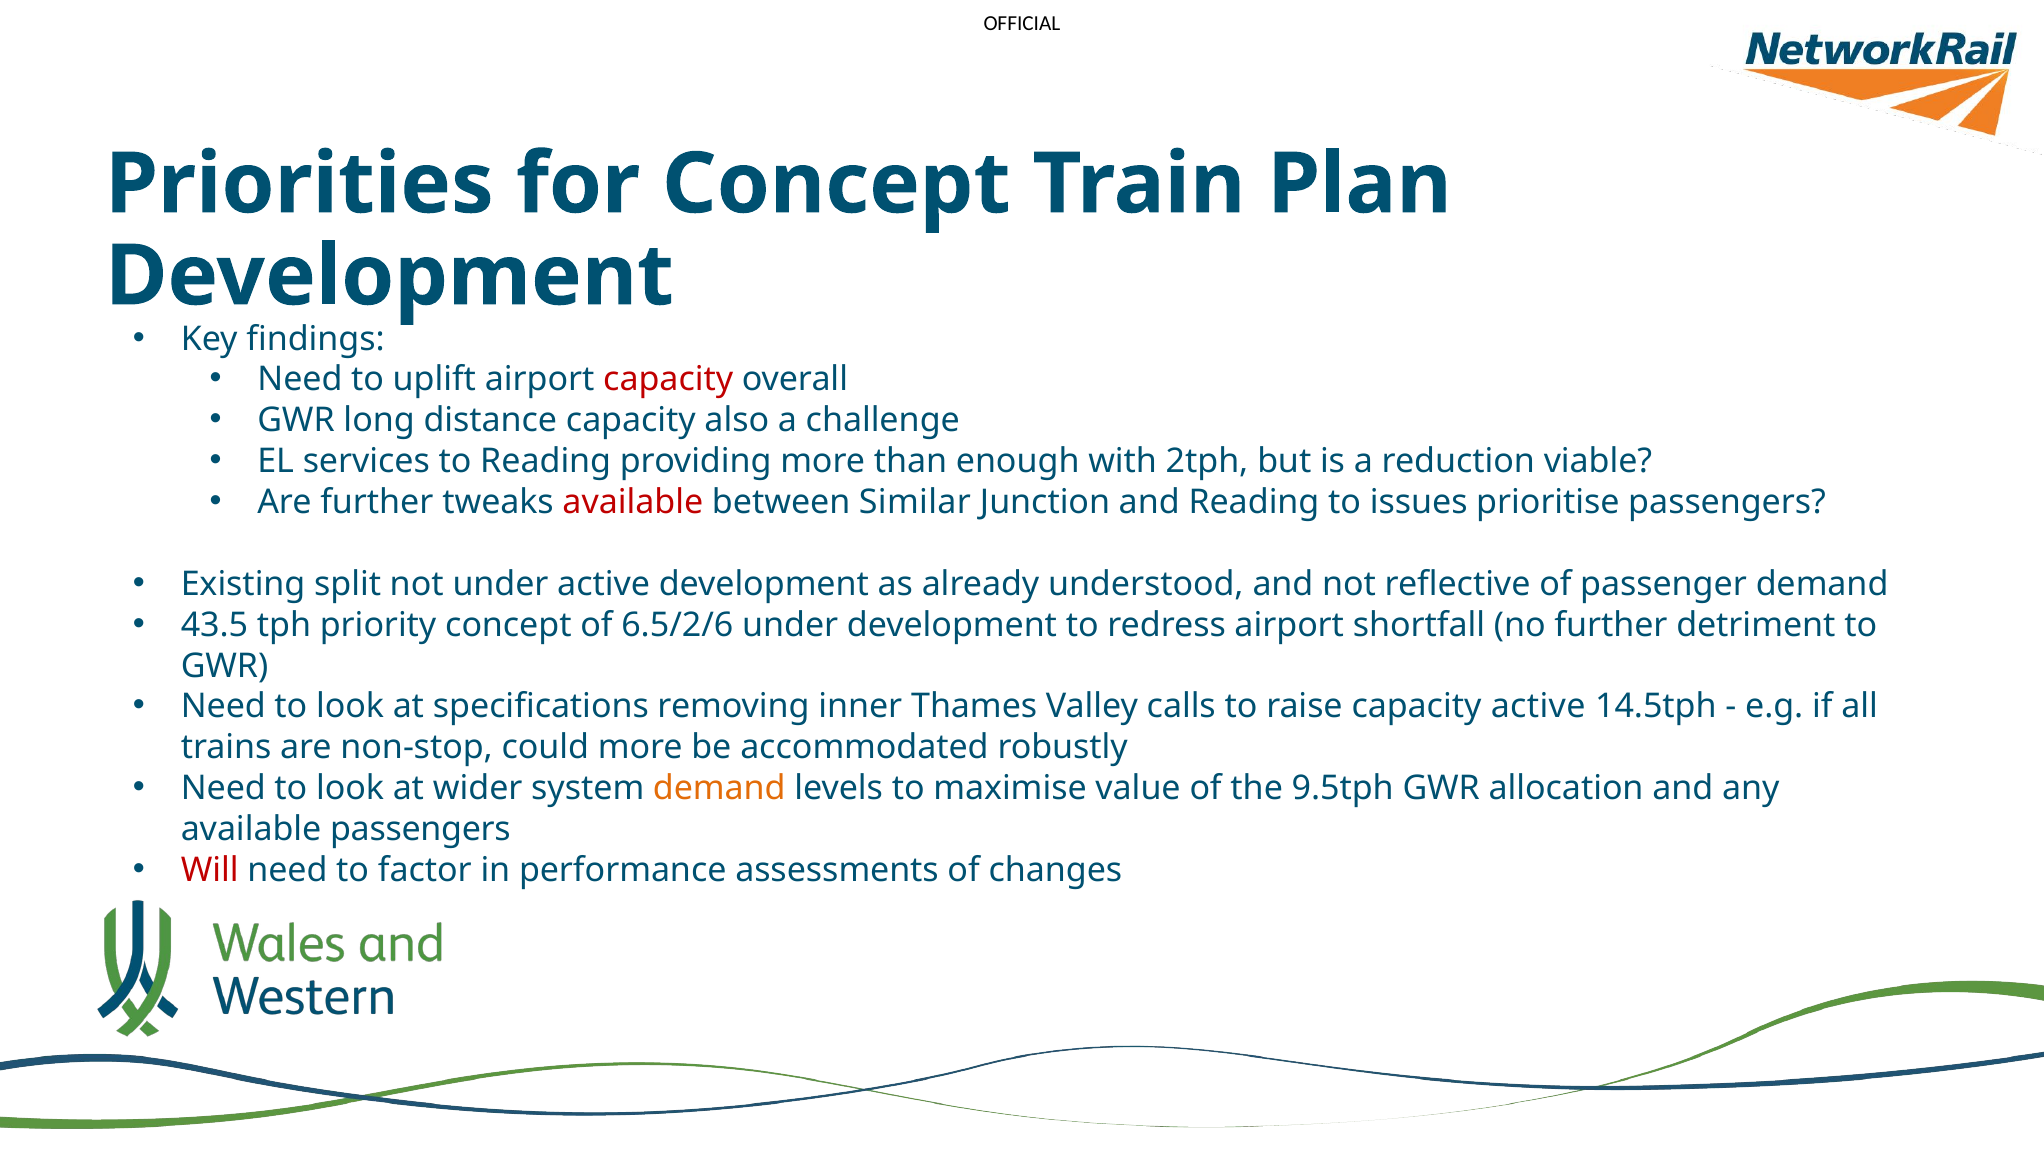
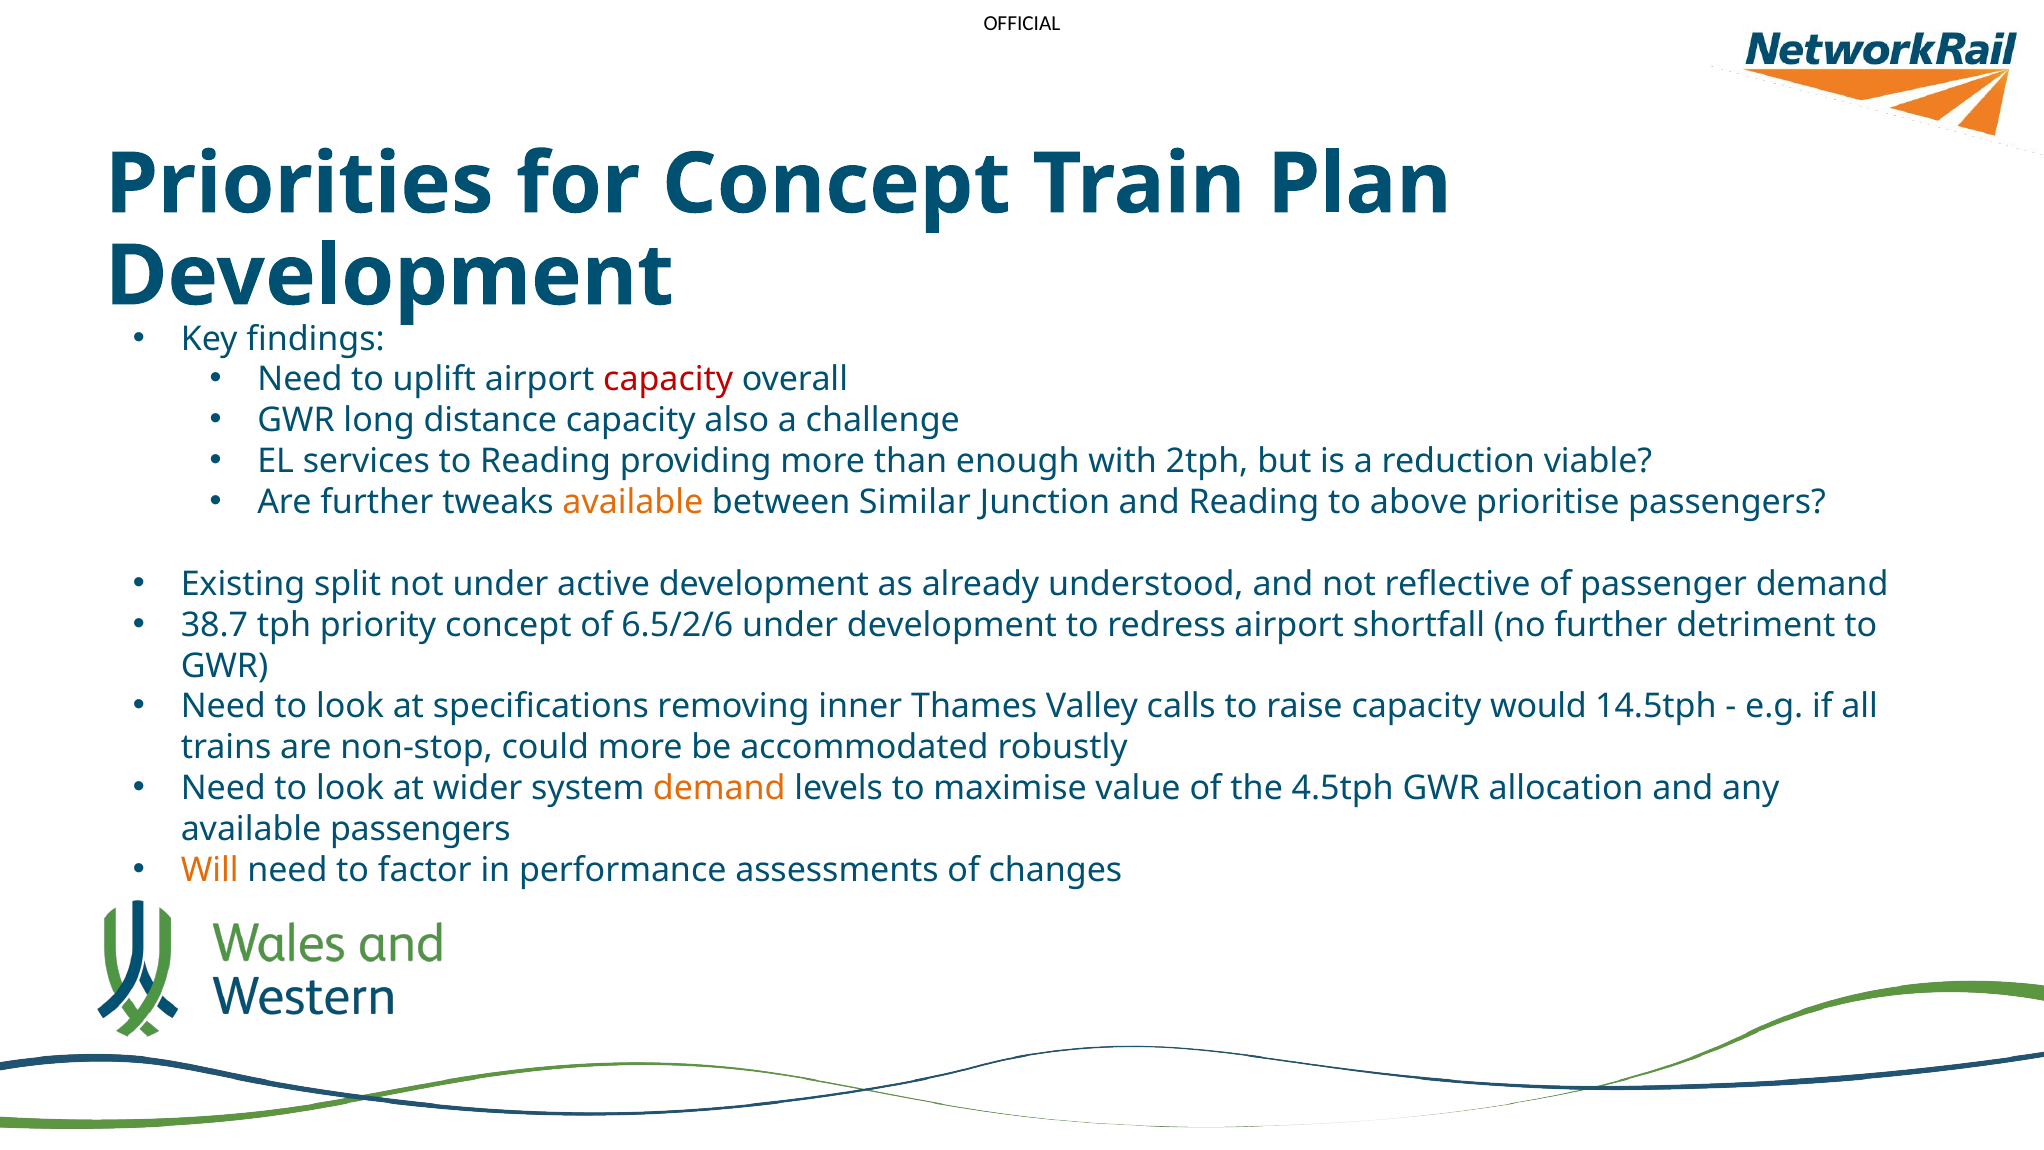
available at (633, 502) colour: red -> orange
issues: issues -> above
43.5: 43.5 -> 38.7
capacity active: active -> would
9.5tph: 9.5tph -> 4.5tph
Will colour: red -> orange
